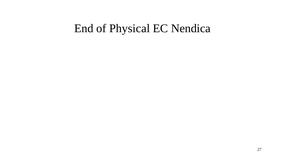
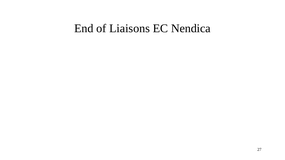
Physical: Physical -> Liaisons
